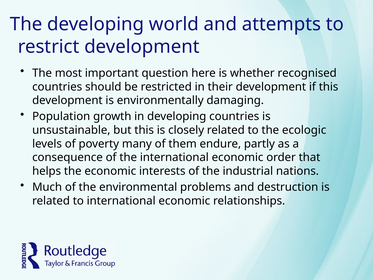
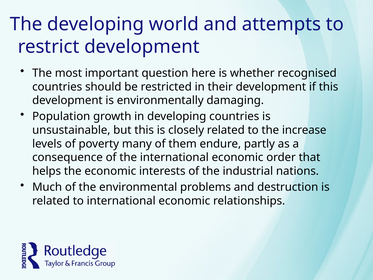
ecologic: ecologic -> increase
